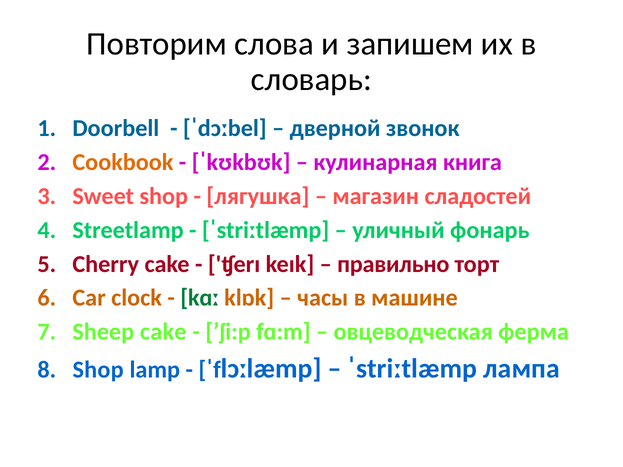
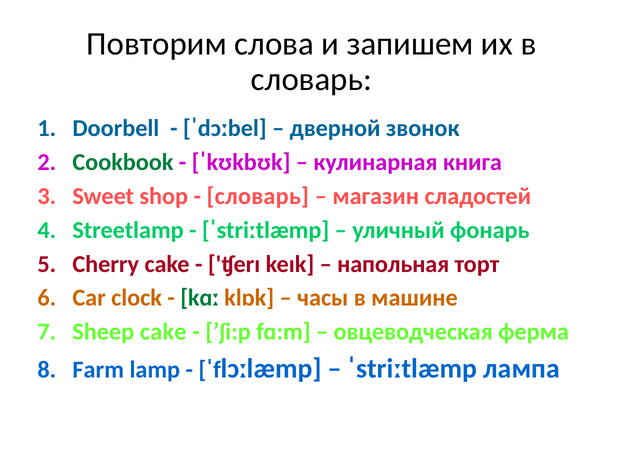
Cookbook colour: orange -> green
лягушка at (258, 196): лягушка -> словарь
правильно: правильно -> напольная
Shop at (98, 370): Shop -> Farm
